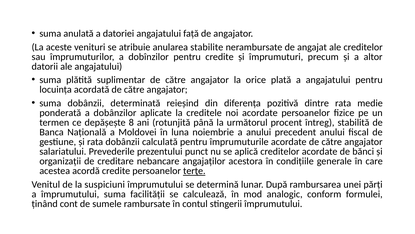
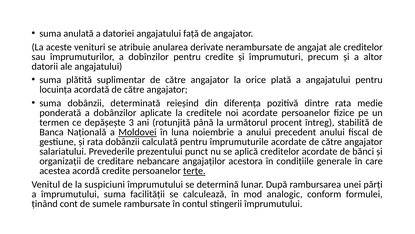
stabilite: stabilite -> derivate
8: 8 -> 3
Moldovei underline: none -> present
